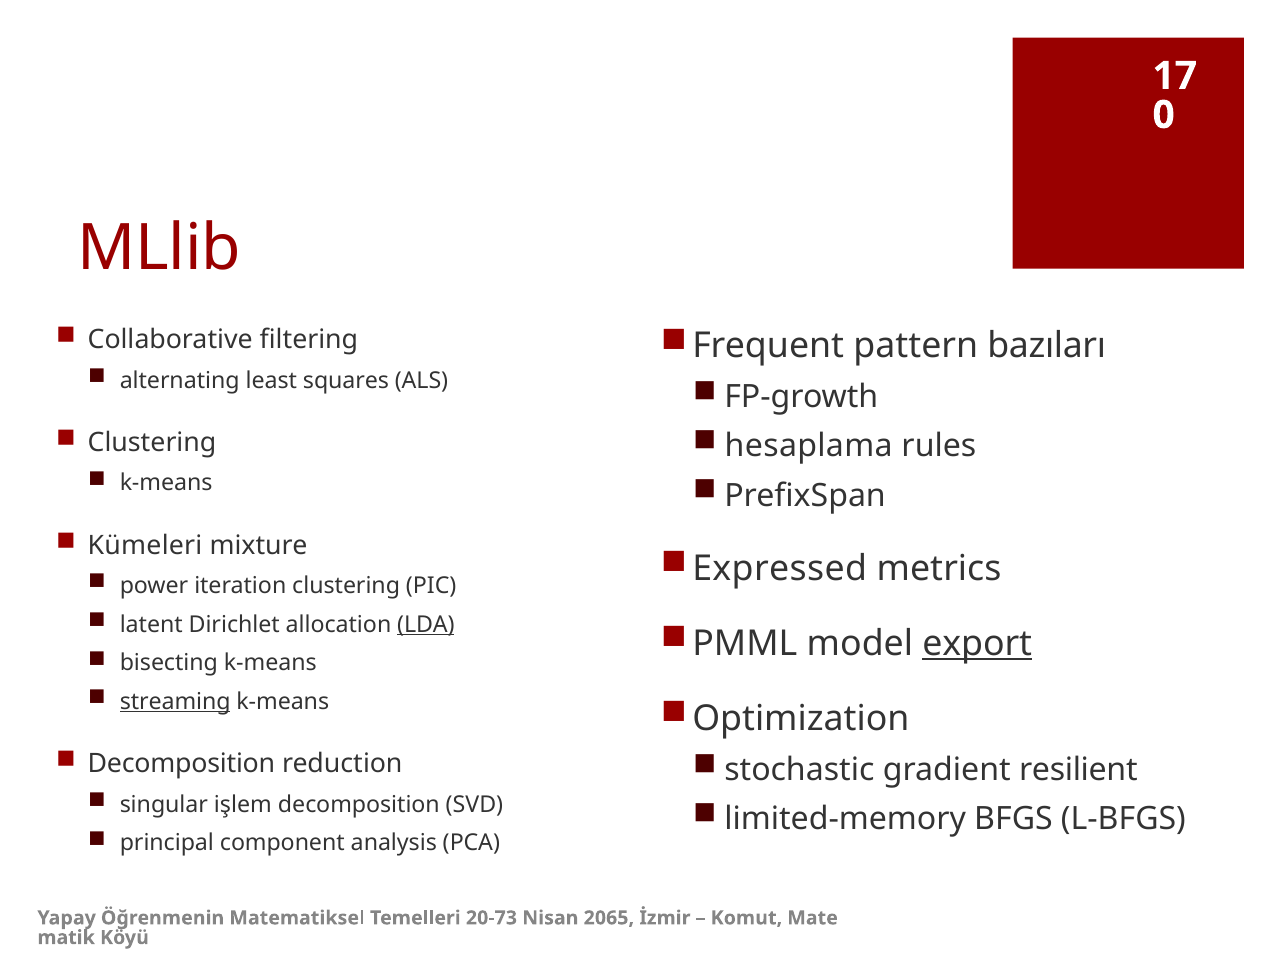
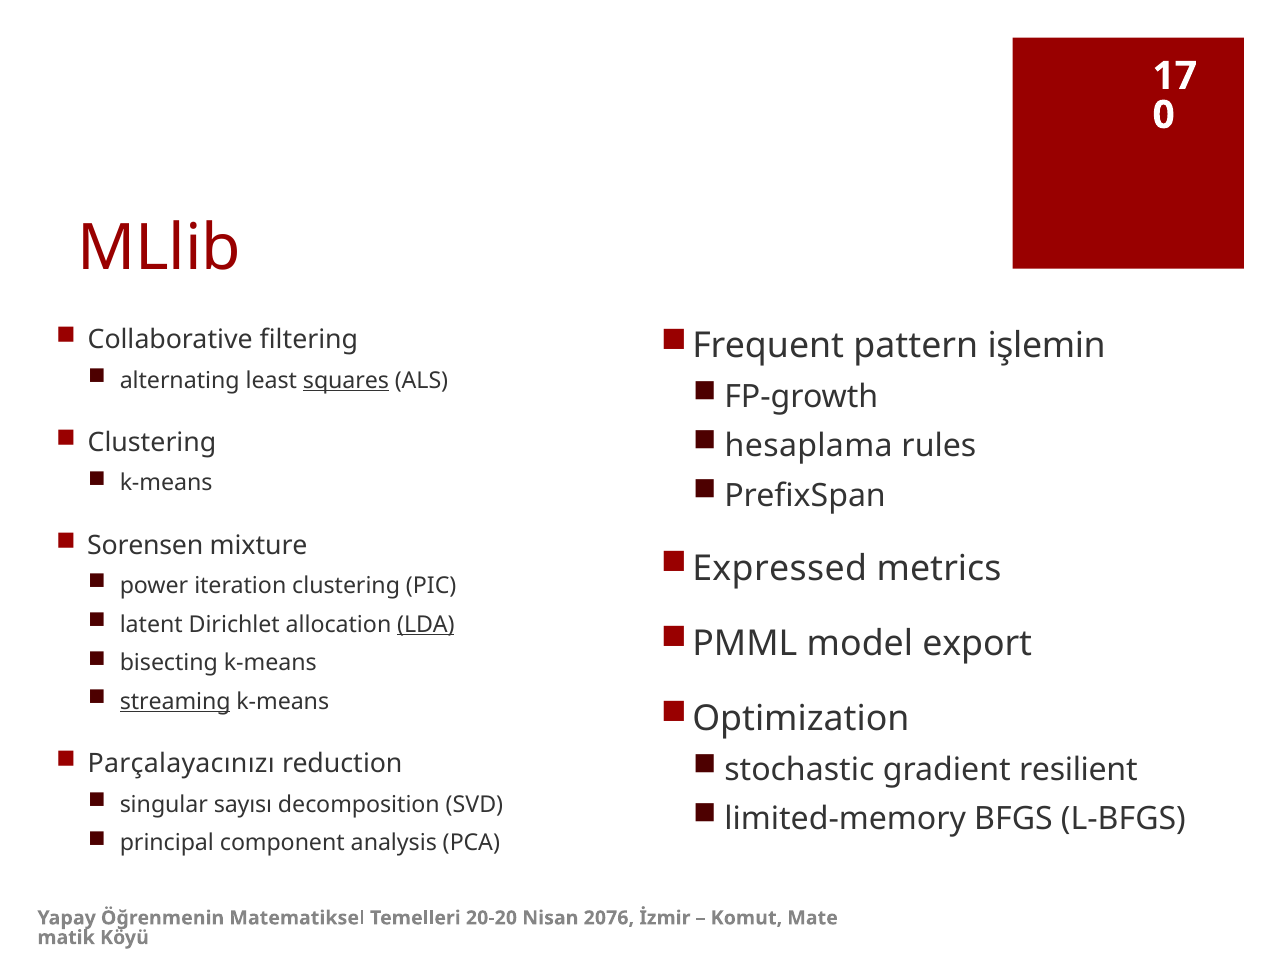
bazıları: bazıları -> işlemin
squares underline: none -> present
Kümeleri: Kümeleri -> Sorensen
export underline: present -> none
Decomposition at (181, 764): Decomposition -> Parçalayacınızı
işlem: işlem -> sayısı
20-73: 20-73 -> 20-20
2065: 2065 -> 2076
